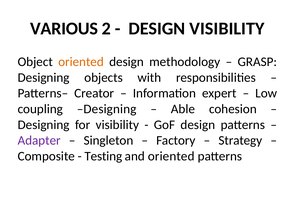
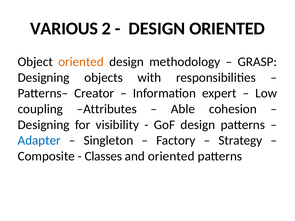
DESIGN VISIBILITY: VISIBILITY -> ORIENTED
coupling Designing: Designing -> Attributes
Adapter colour: purple -> blue
Testing: Testing -> Classes
